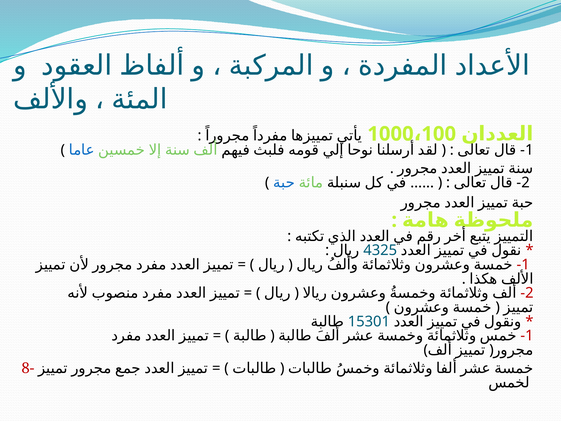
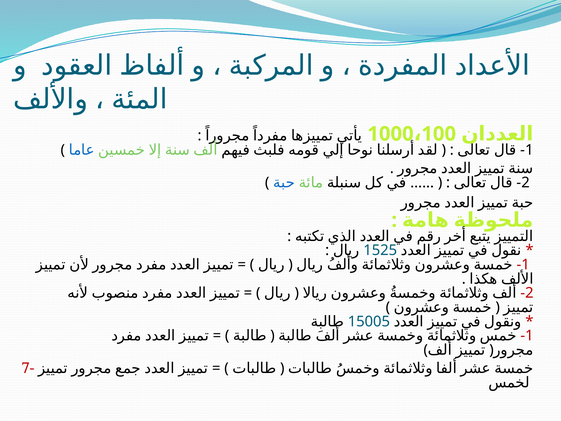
4325: 4325 -> 1525
15301: 15301 -> 15005
8-: 8- -> 7-
